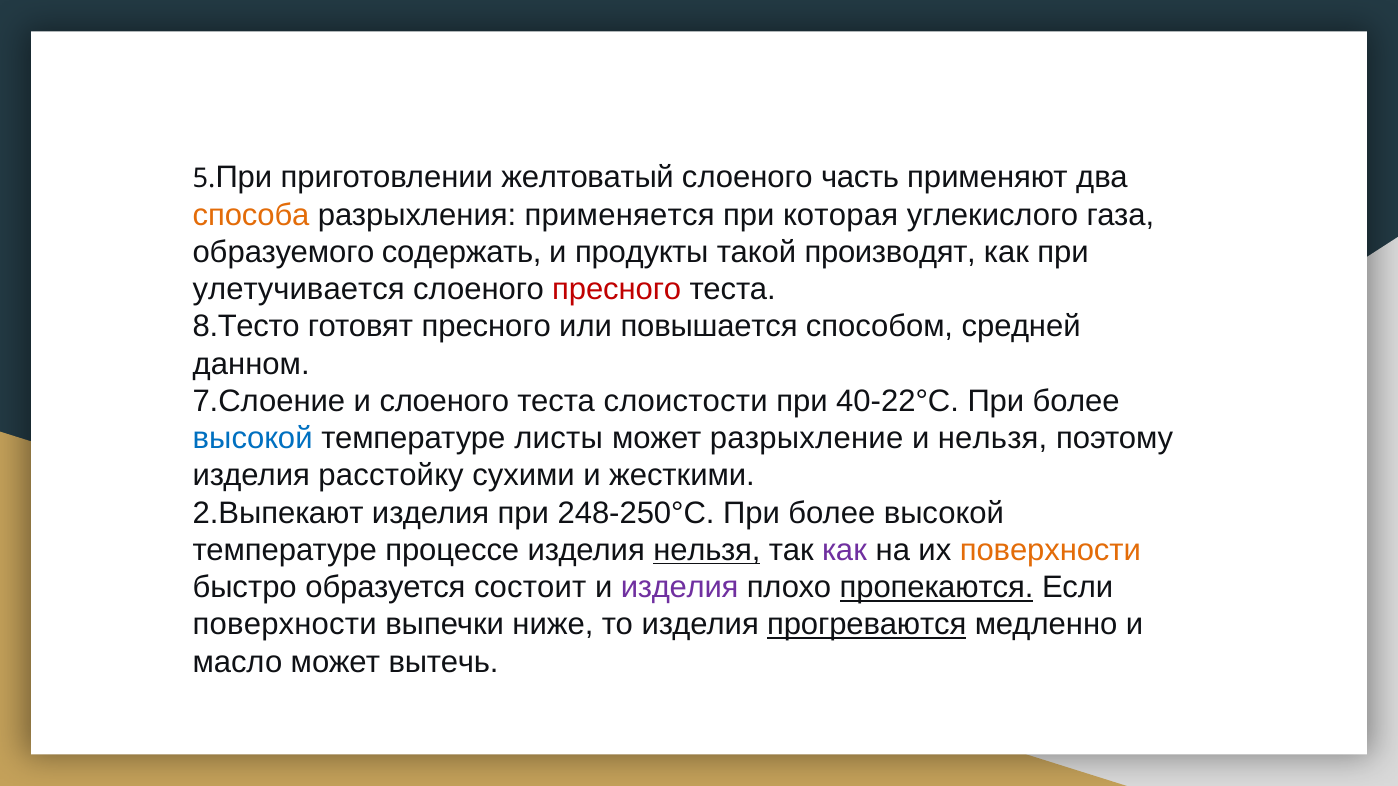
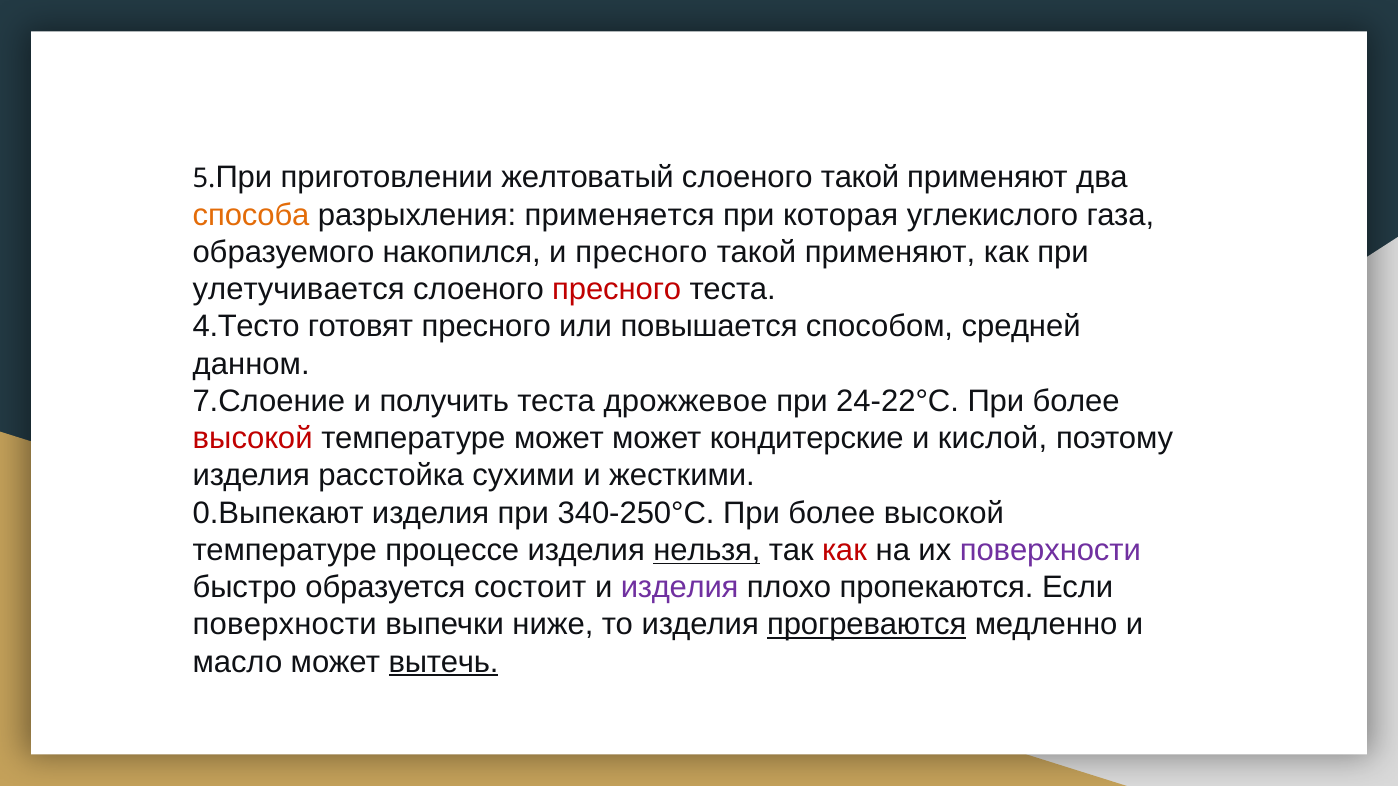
слоеного часть: часть -> такой
содержать: содержать -> накопился
и продукты: продукты -> пресного
производят at (890, 252): производят -> применяют
8.Тесто: 8.Тесто -> 4.Тесто
и слоеного: слоеного -> получить
слоистости: слоистости -> дрожжевое
40-22°C: 40-22°C -> 24-22°C
высокой at (253, 439) colour: blue -> red
температуре листы: листы -> может
разрыхление: разрыхление -> кондитерские
и нельзя: нельзя -> кислой
расстойку: расстойку -> расстойка
2.Выпекают: 2.Выпекают -> 0.Выпекают
248-250°С: 248-250°С -> 340-250°С
как at (845, 550) colour: purple -> red
поверхности at (1050, 550) colour: orange -> purple
пропекаются underline: present -> none
вытечь underline: none -> present
